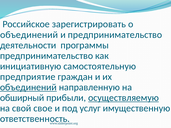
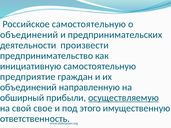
Российское зарегистрировать: зарегистрировать -> самостоятельную
и предпринимательство: предпринимательство -> предпринимательских
программы: программы -> произвести
объединений at (28, 87) underline: present -> none
услуг: услуг -> этого
